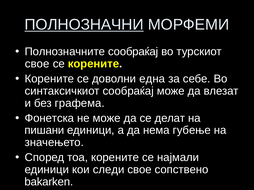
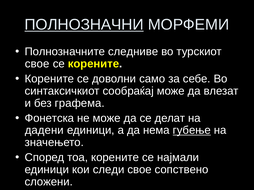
Полнозначните сообраќај: сообраќај -> следниве
една: една -> само
пишани: пишани -> дадени
губење underline: none -> present
bakarken: bakarken -> сложени
